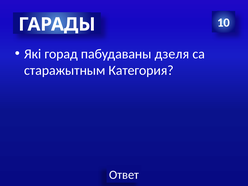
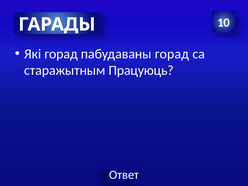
дзеля at (172, 54): дзеля -> горад
Категория: Категория -> Працуюць
